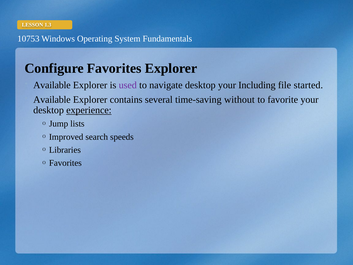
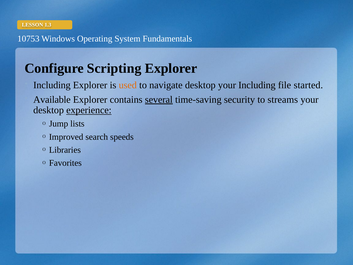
Configure Favorites: Favorites -> Scripting
Available at (52, 85): Available -> Including
used colour: purple -> orange
several underline: none -> present
without: without -> security
favorite: favorite -> streams
